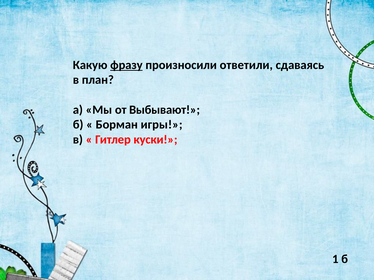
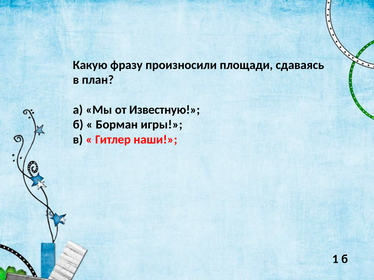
фразу underline: present -> none
ответили: ответили -> площади
Выбывают: Выбывают -> Известную
куски: куски -> наши
